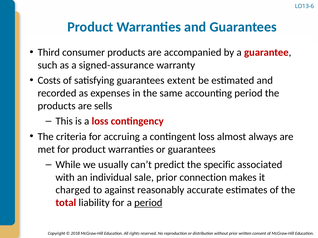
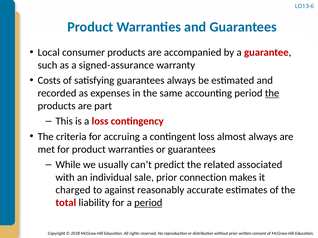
Third: Third -> Local
guarantees extent: extent -> always
the at (272, 93) underline: none -> present
sells: sells -> part
specific: specific -> related
